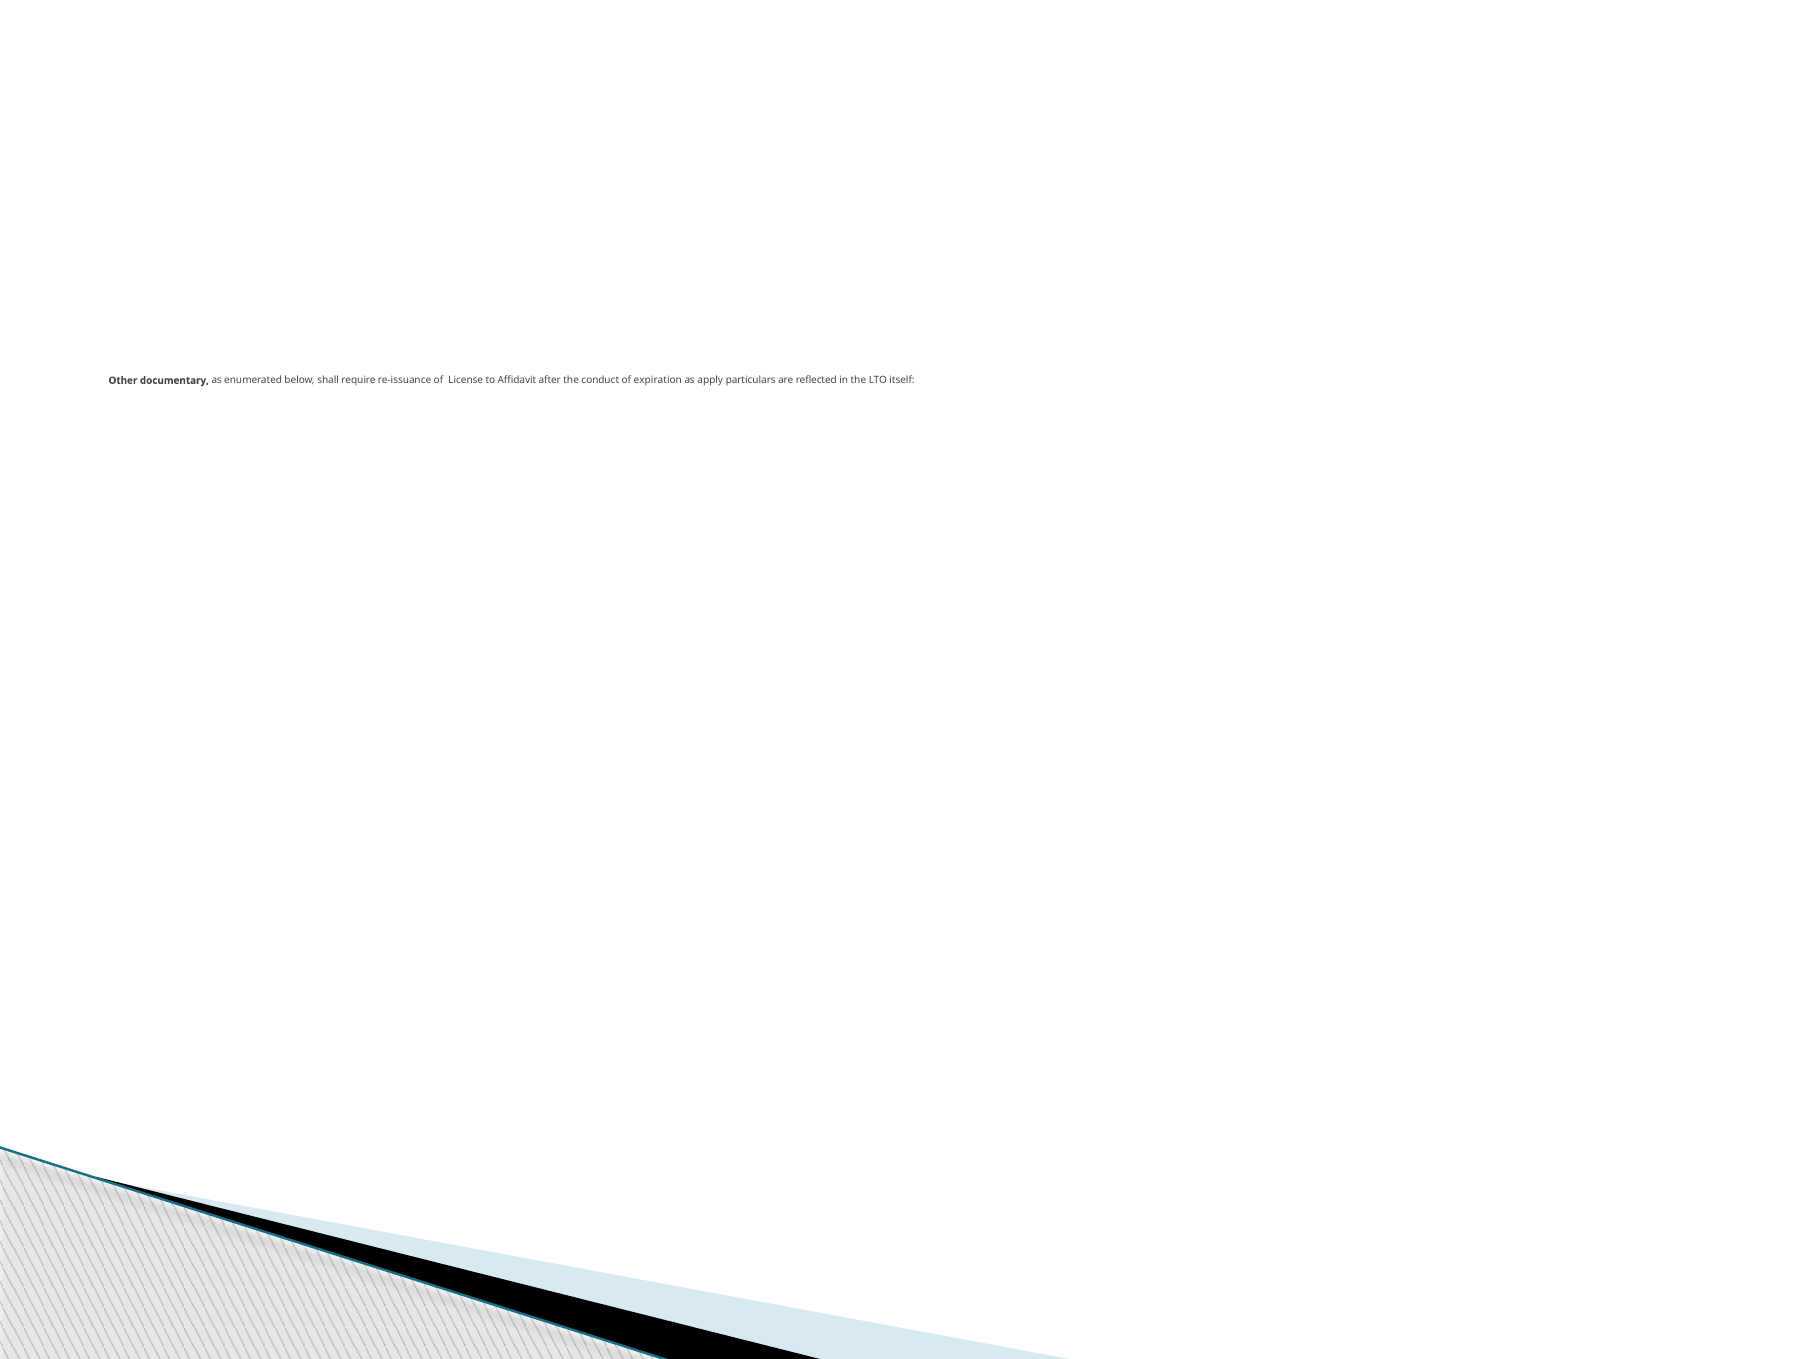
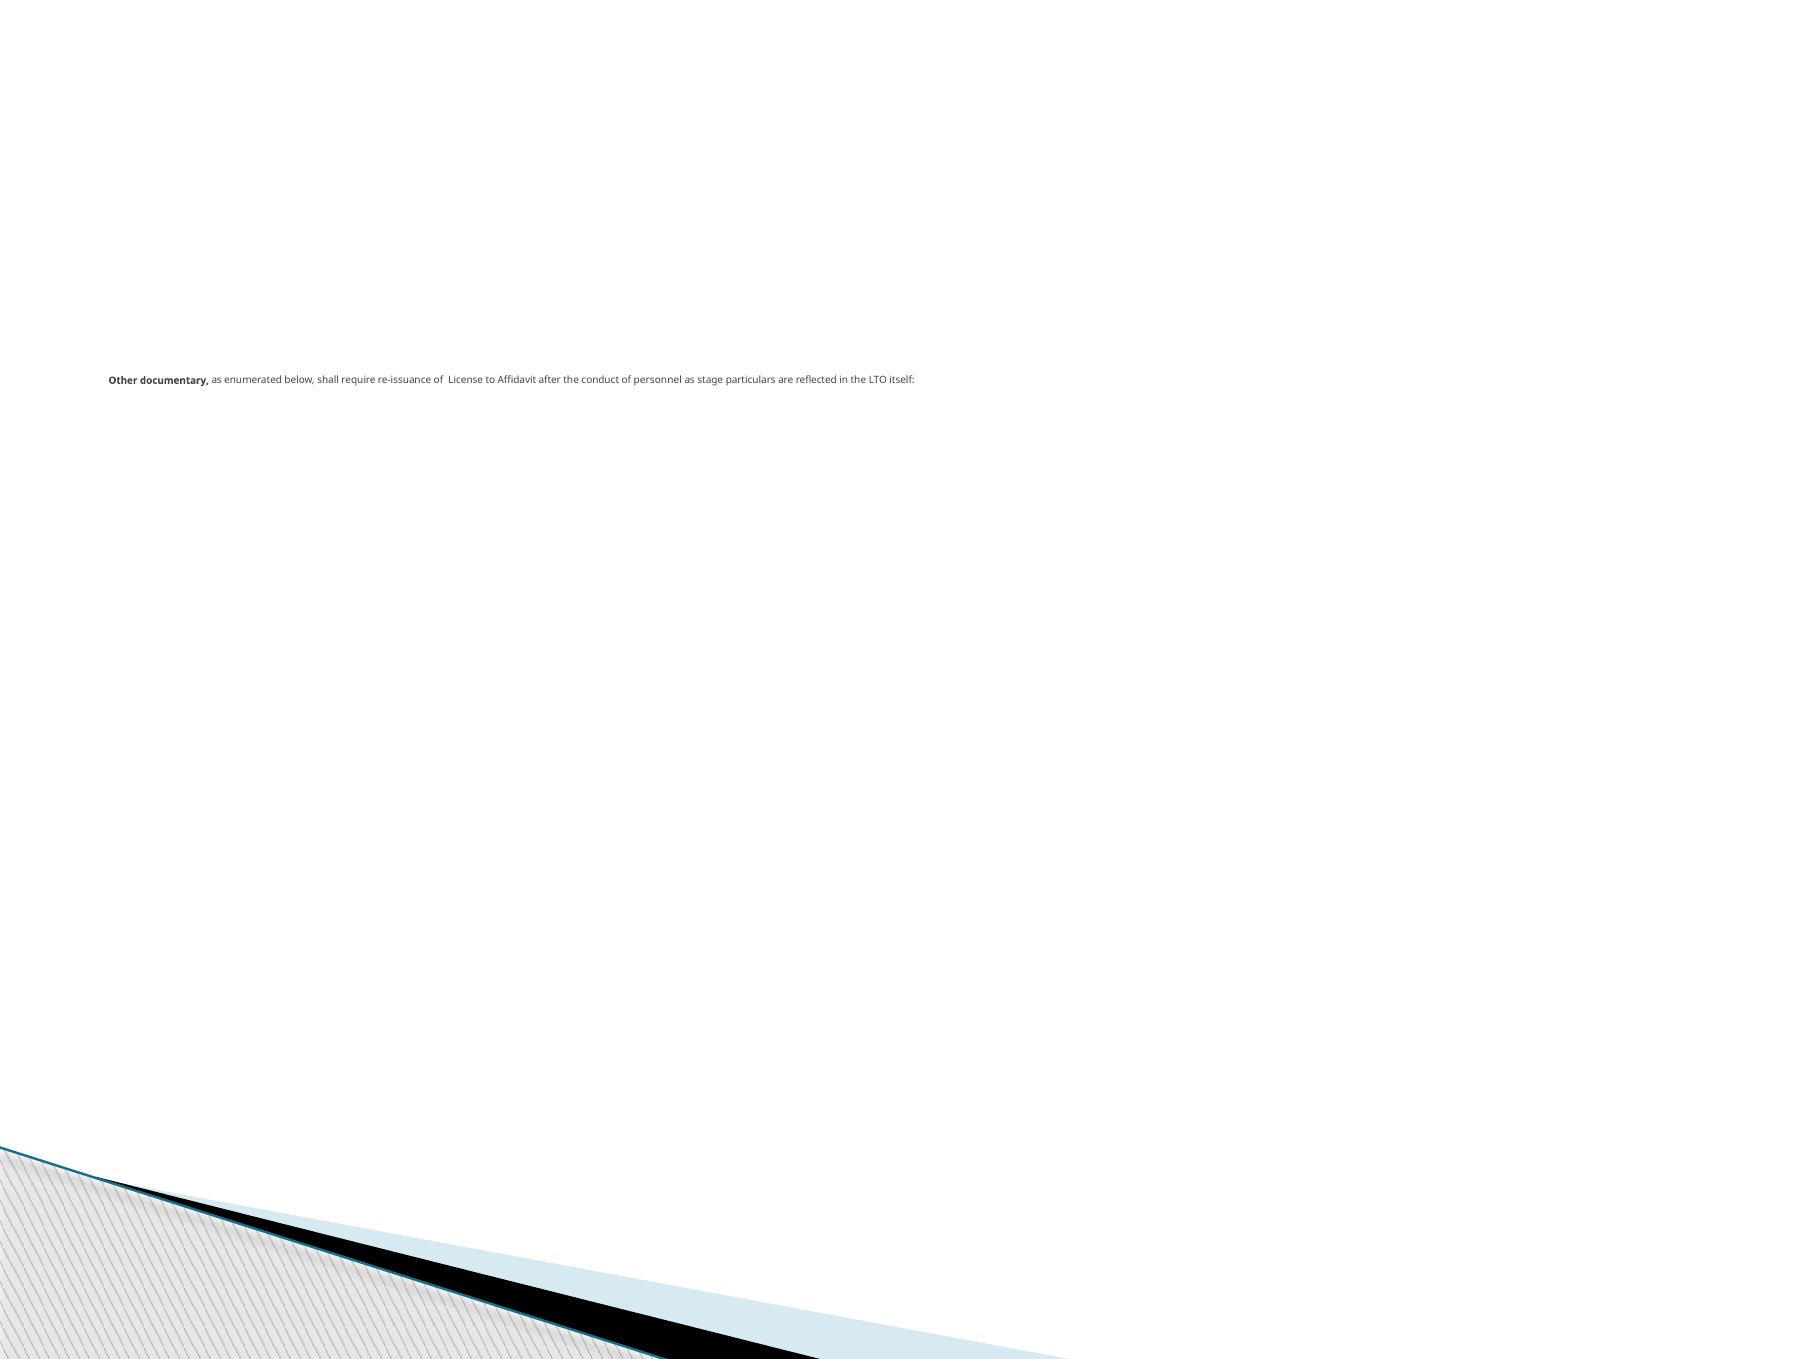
expiration: expiration -> personnel
apply: apply -> stage
